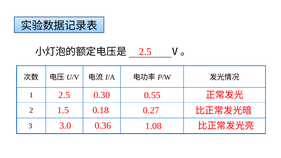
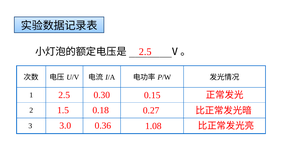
0.55: 0.55 -> 0.15
